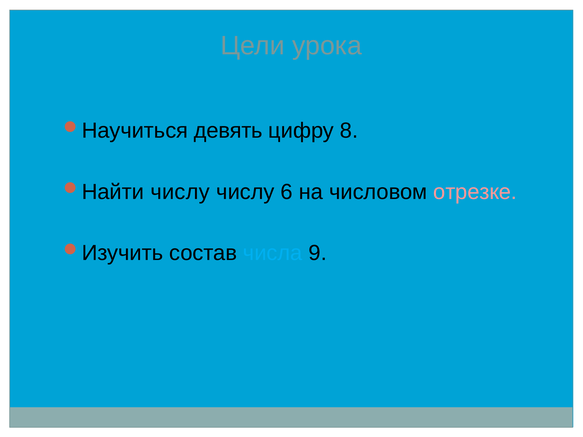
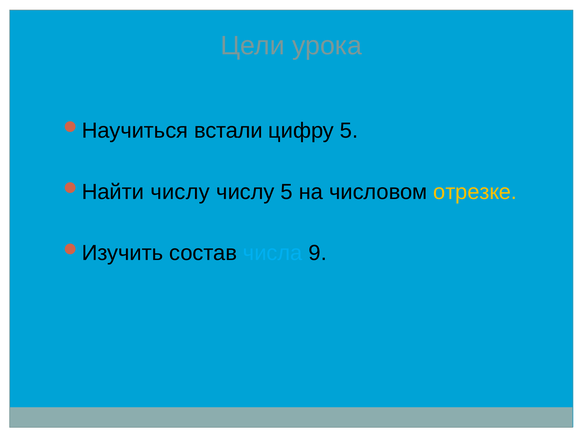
девять: девять -> встали
цифру 8: 8 -> 5
числу 6: 6 -> 5
отрезке colour: pink -> yellow
